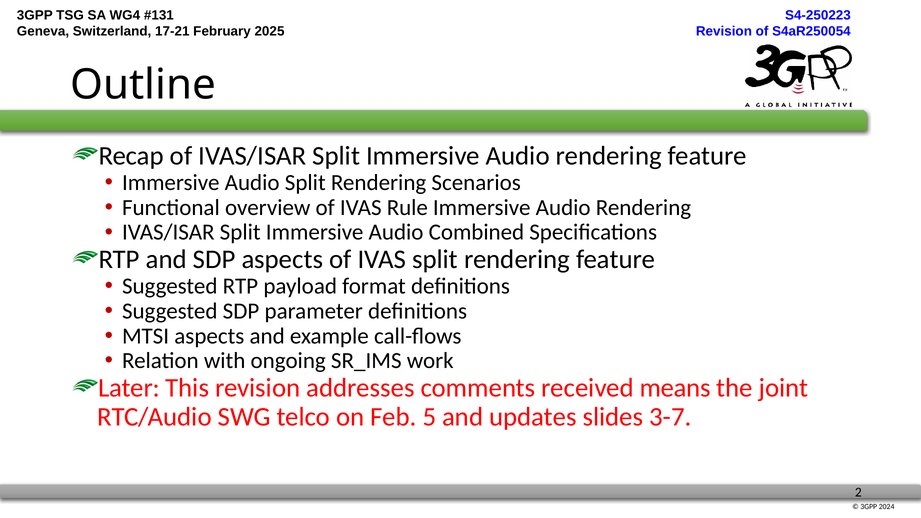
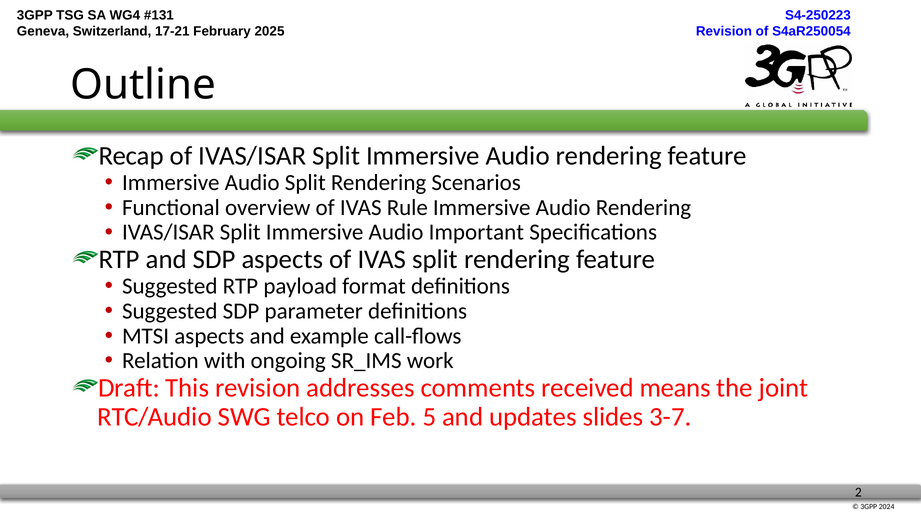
Combined: Combined -> Important
Later: Later -> Draft
